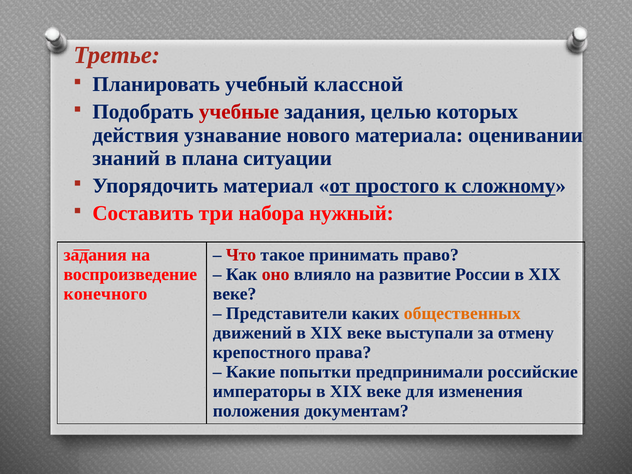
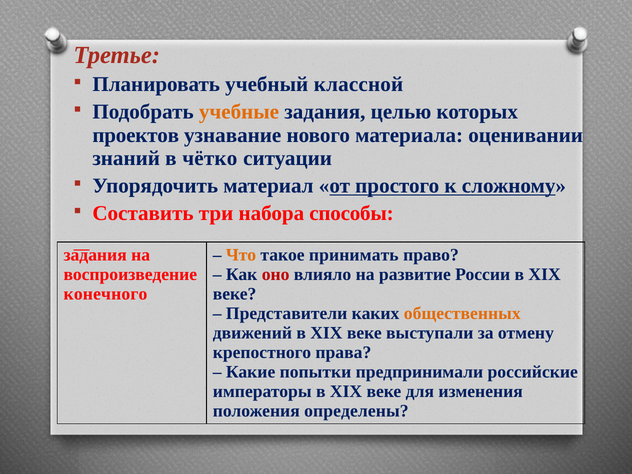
учебные colour: red -> orange
действия: действия -> проектов
плана: плана -> чётко
нужный: нужный -> способы
Что colour: red -> orange
документам: документам -> определены
